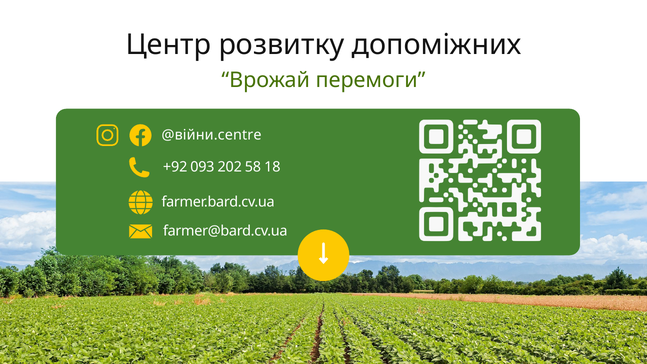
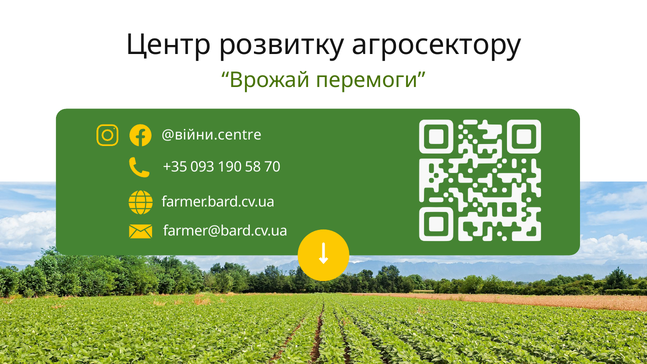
допоміжних: допоміжних -> агросектору
+92: +92 -> +35
202: 202 -> 190
18: 18 -> 70
